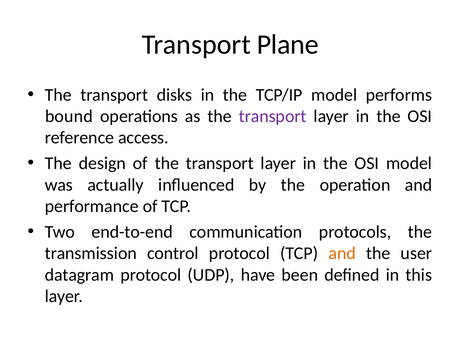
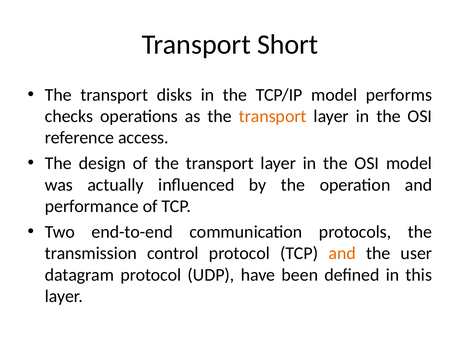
Plane: Plane -> Short
bound: bound -> checks
transport at (273, 116) colour: purple -> orange
